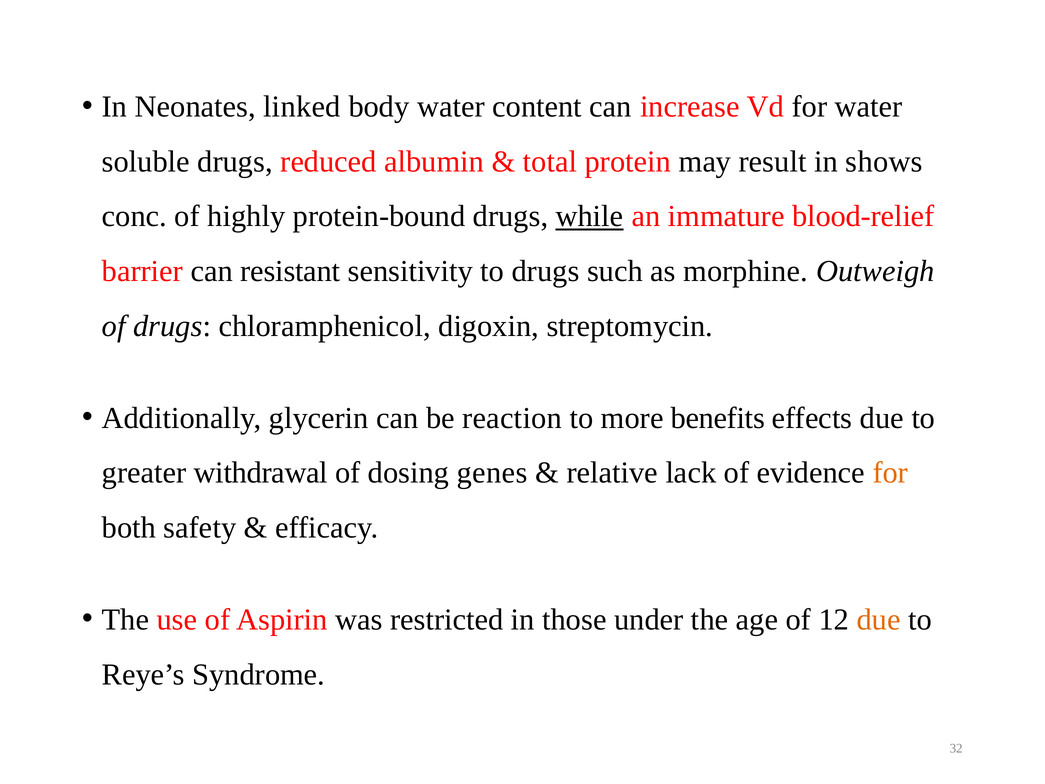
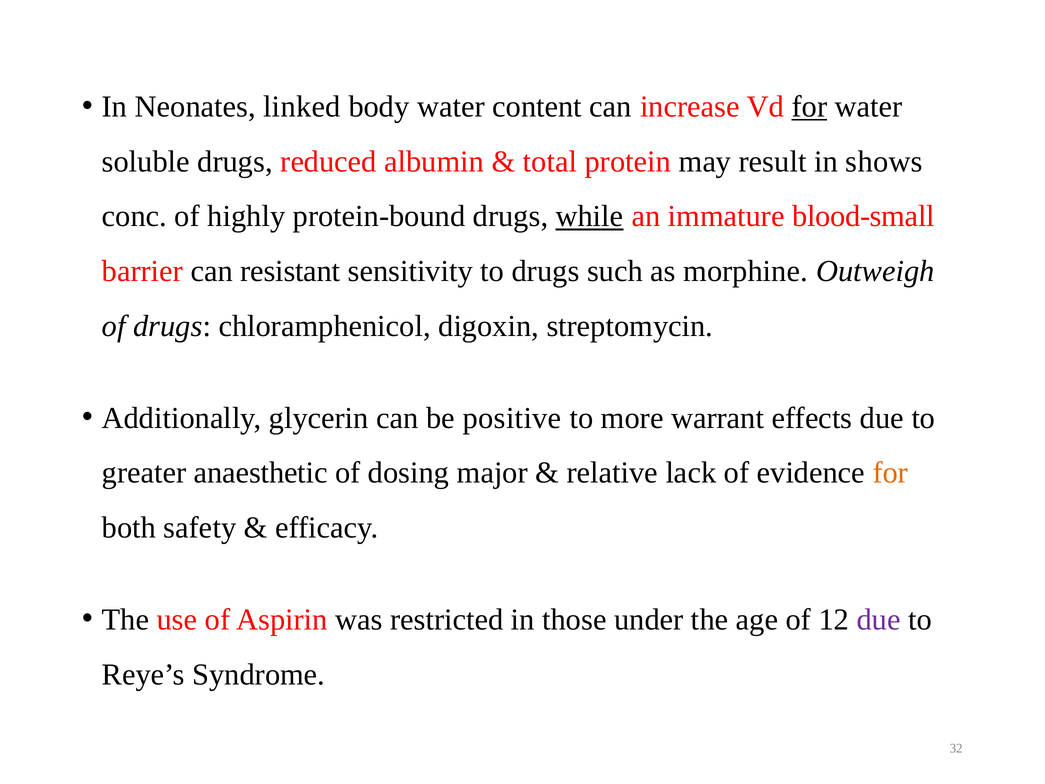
for at (809, 107) underline: none -> present
blood-relief: blood-relief -> blood-small
reaction: reaction -> positive
benefits: benefits -> warrant
withdrawal: withdrawal -> anaesthetic
genes: genes -> major
due at (879, 619) colour: orange -> purple
